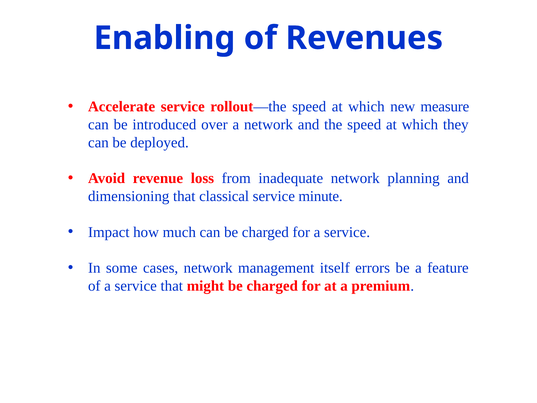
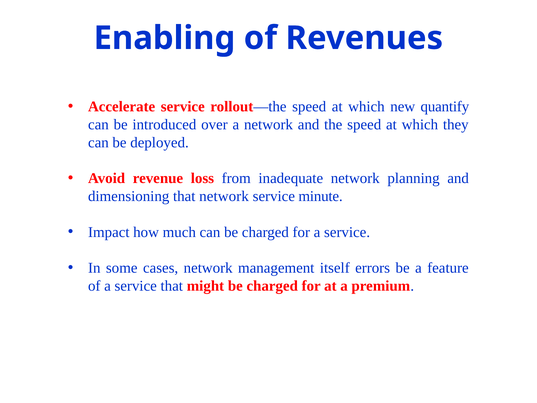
measure: measure -> quantify
that classical: classical -> network
